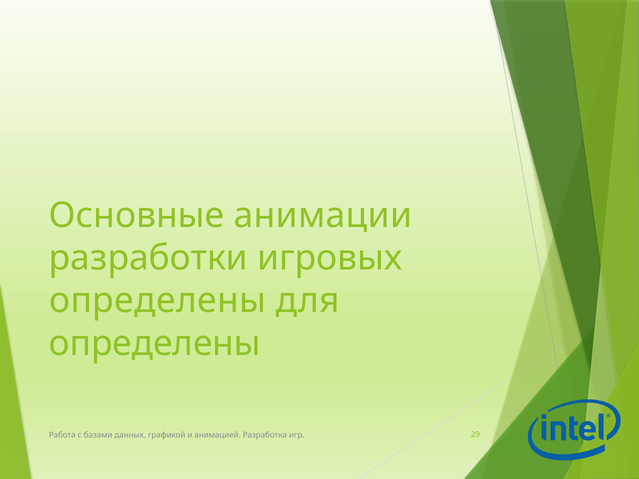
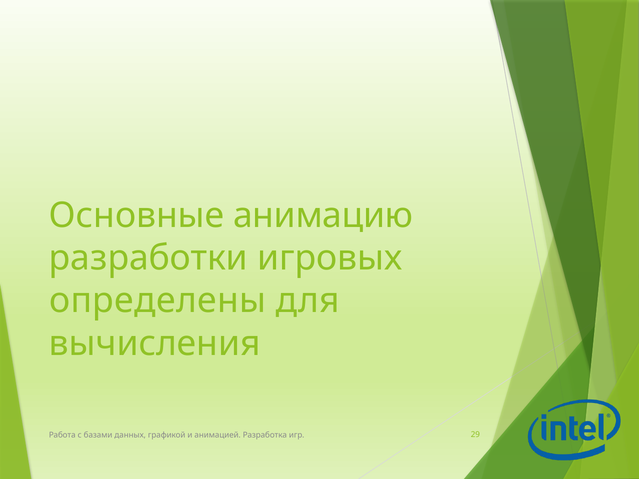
анимации: анимации -> анимацию
определены at (155, 343): определены -> вычисления
